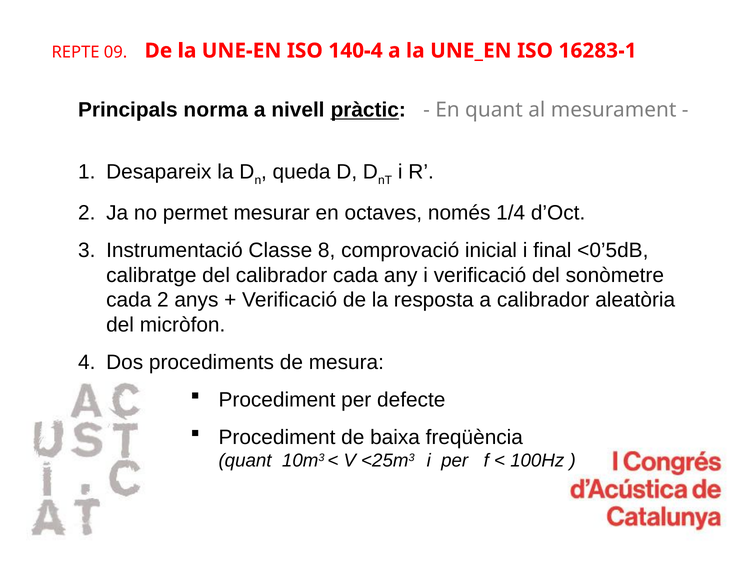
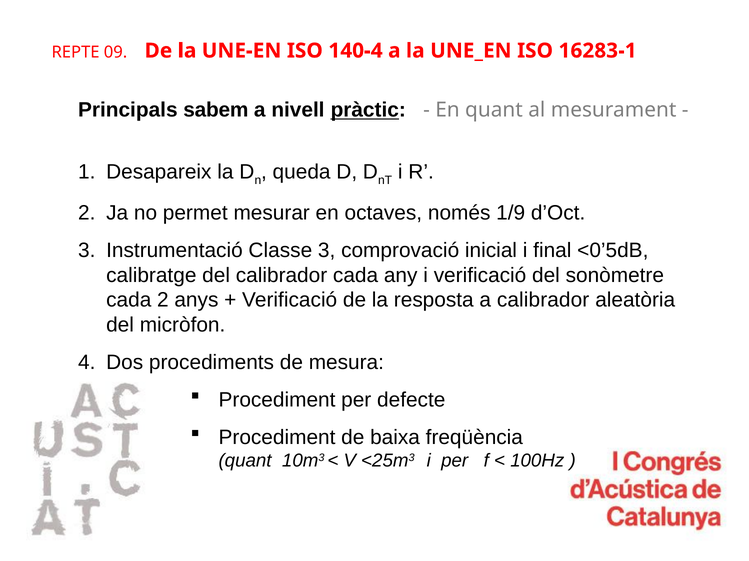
norma: norma -> sabem
1/4: 1/4 -> 1/9
Classe 8: 8 -> 3
